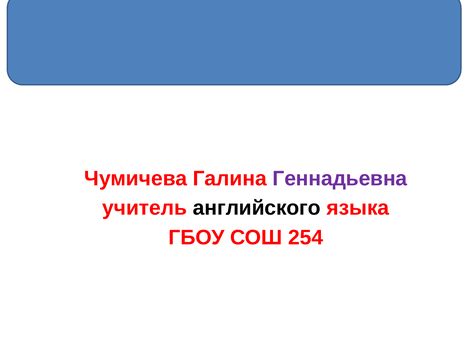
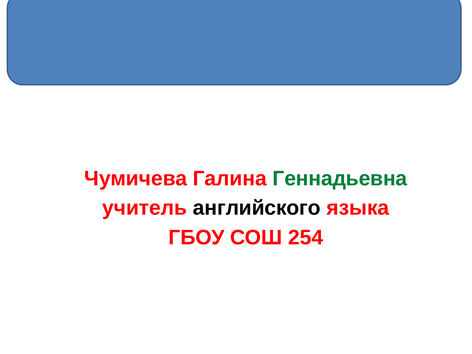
Геннадьевна colour: purple -> green
